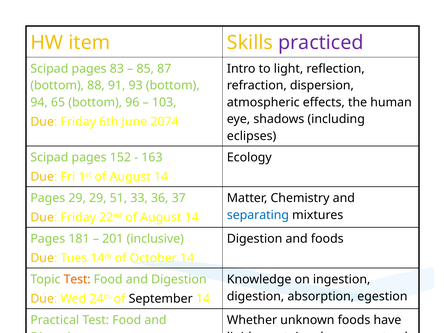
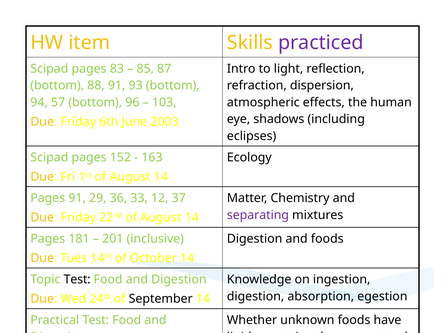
65: 65 -> 57
2074: 2074 -> 2003
Pages 29: 29 -> 91
51: 51 -> 36
36: 36 -> 12
separating colour: blue -> purple
Test at (77, 279) colour: orange -> black
